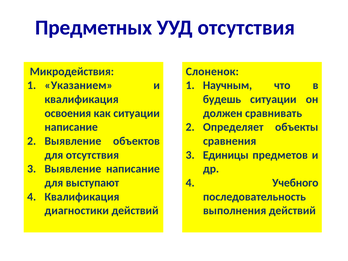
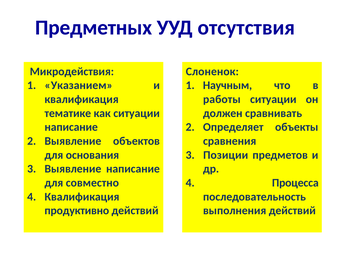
будешь: будешь -> работы
освоения: освоения -> тематике
для отсутствия: отсутствия -> основания
Единицы: Единицы -> Позиции
выступают: выступают -> совместно
Учебного: Учебного -> Процесса
диагностики: диагностики -> продуктивно
